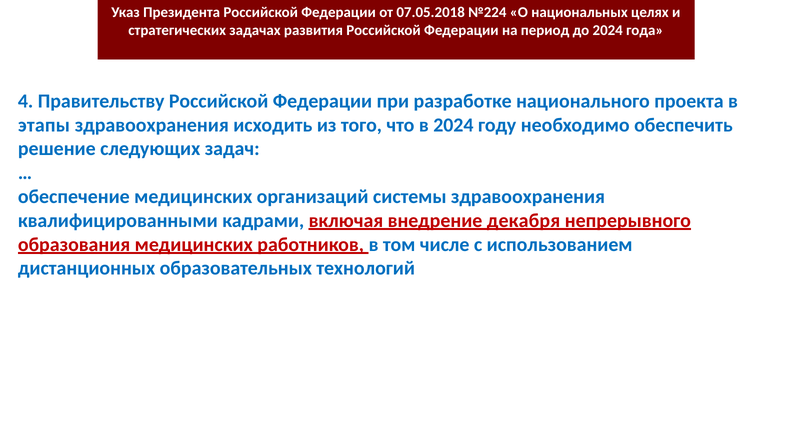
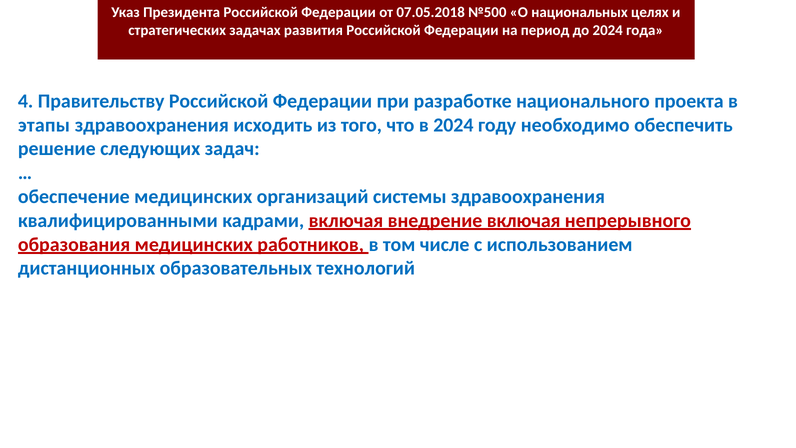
№224: №224 -> №500
внедрение декабря: декабря -> включая
